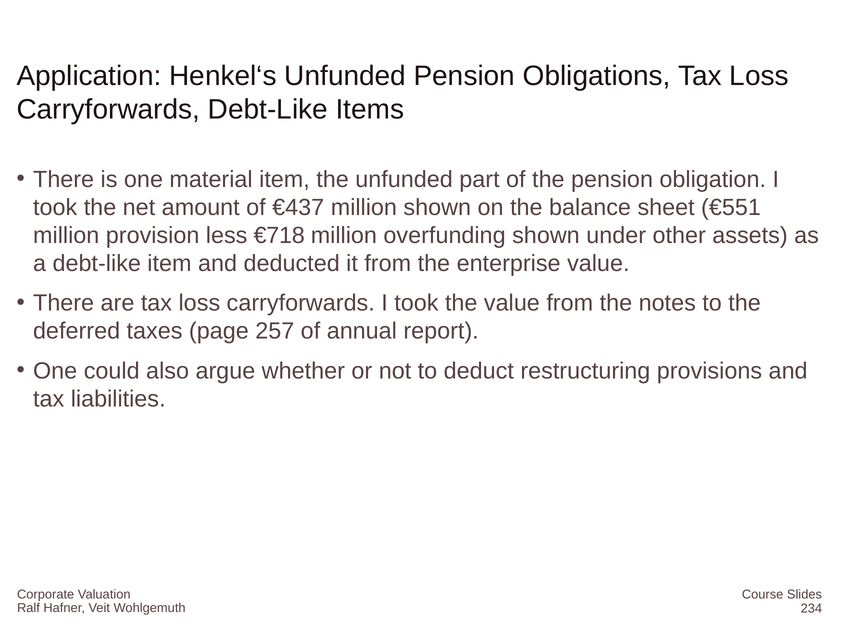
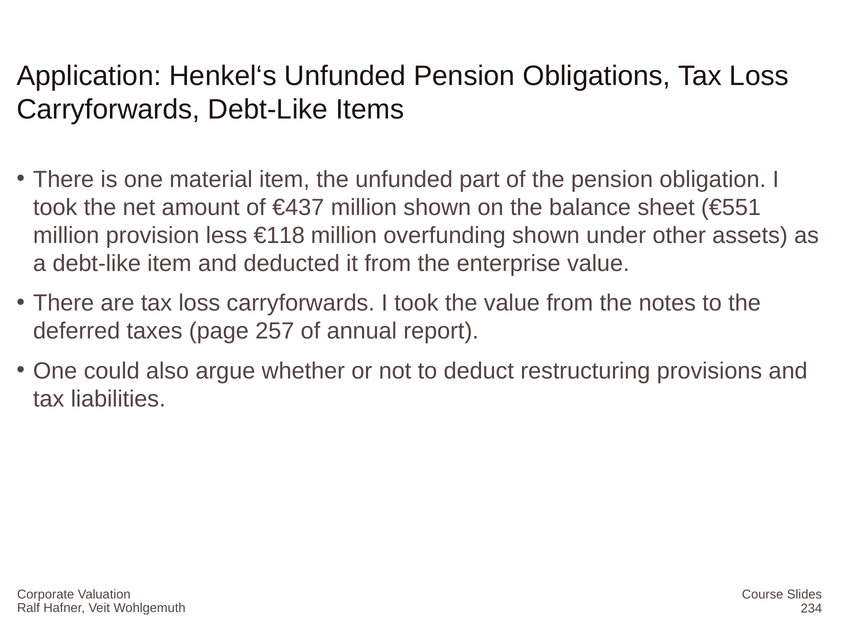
€718: €718 -> €118
